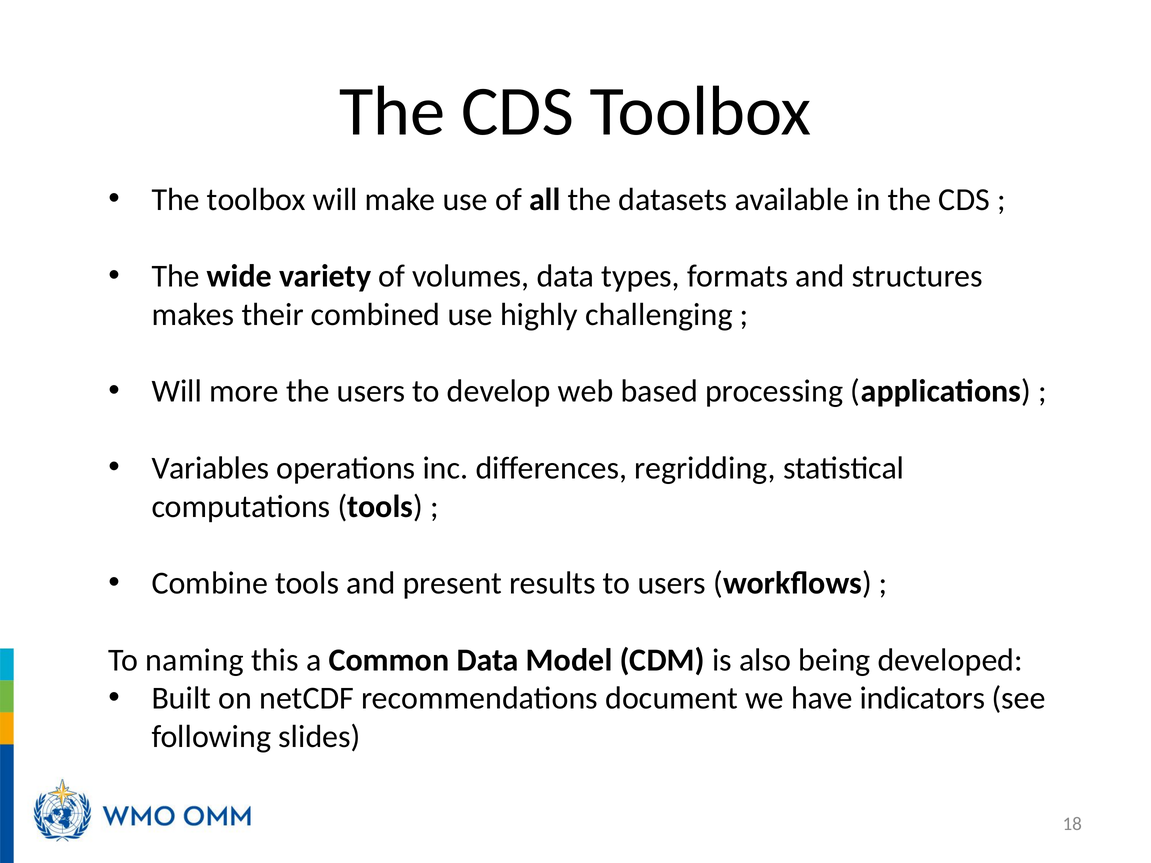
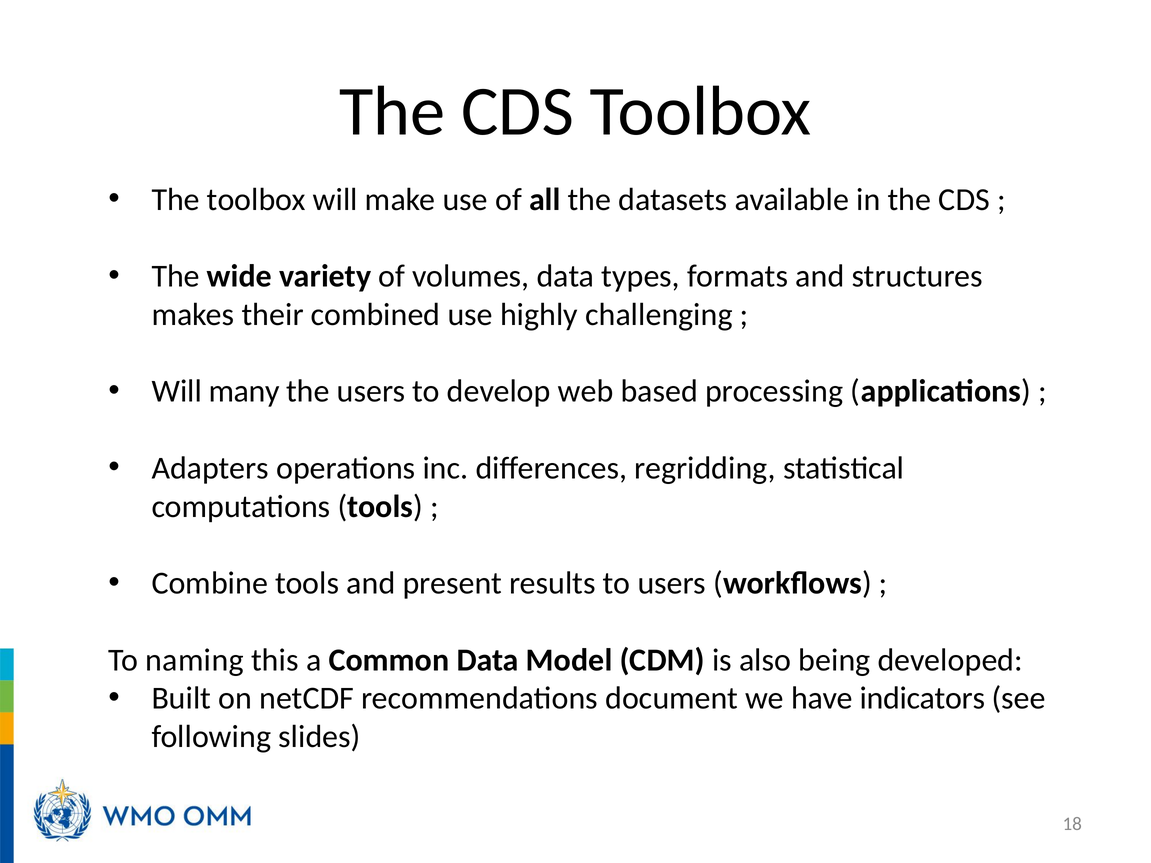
more: more -> many
Variables: Variables -> Adapters
